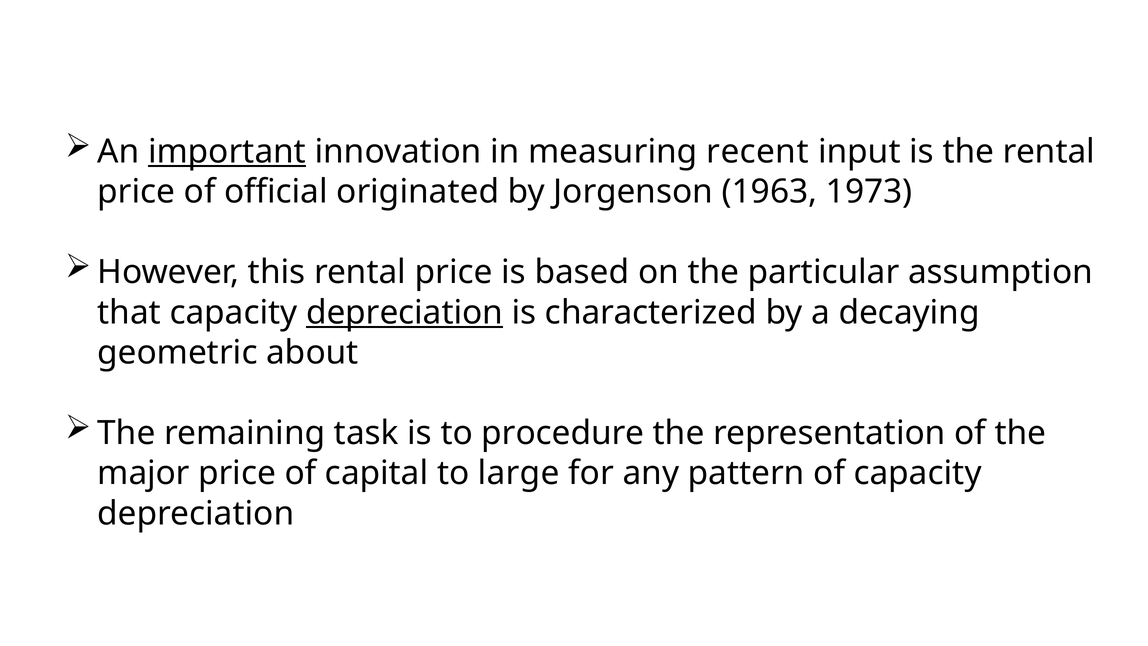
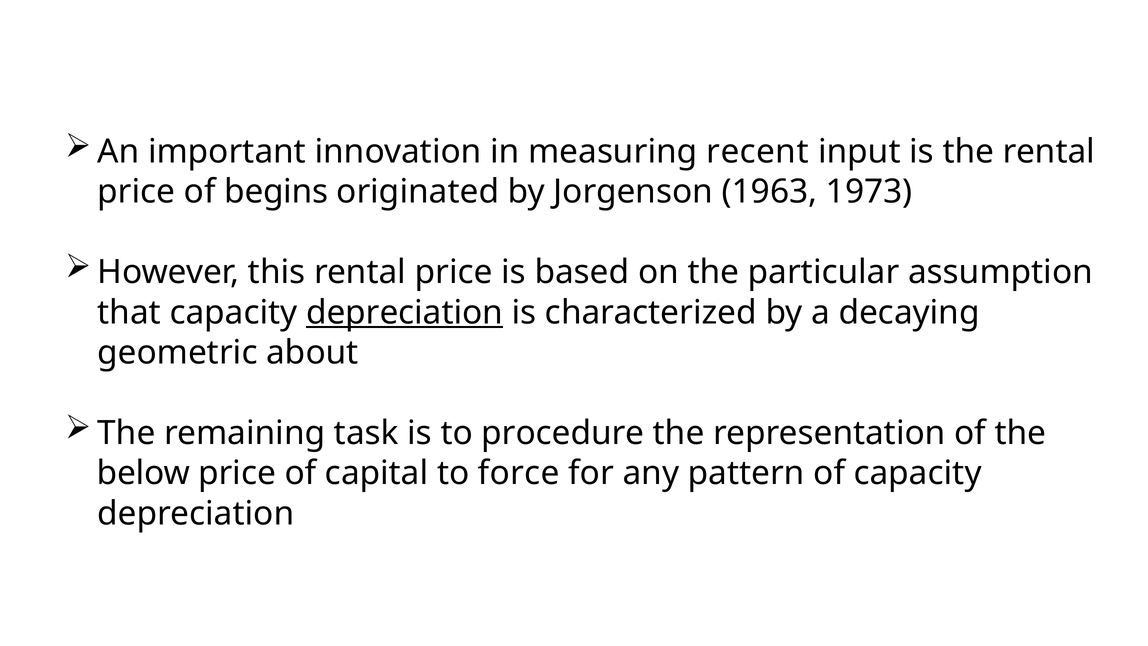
important underline: present -> none
official: official -> begins
major: major -> below
large: large -> force
